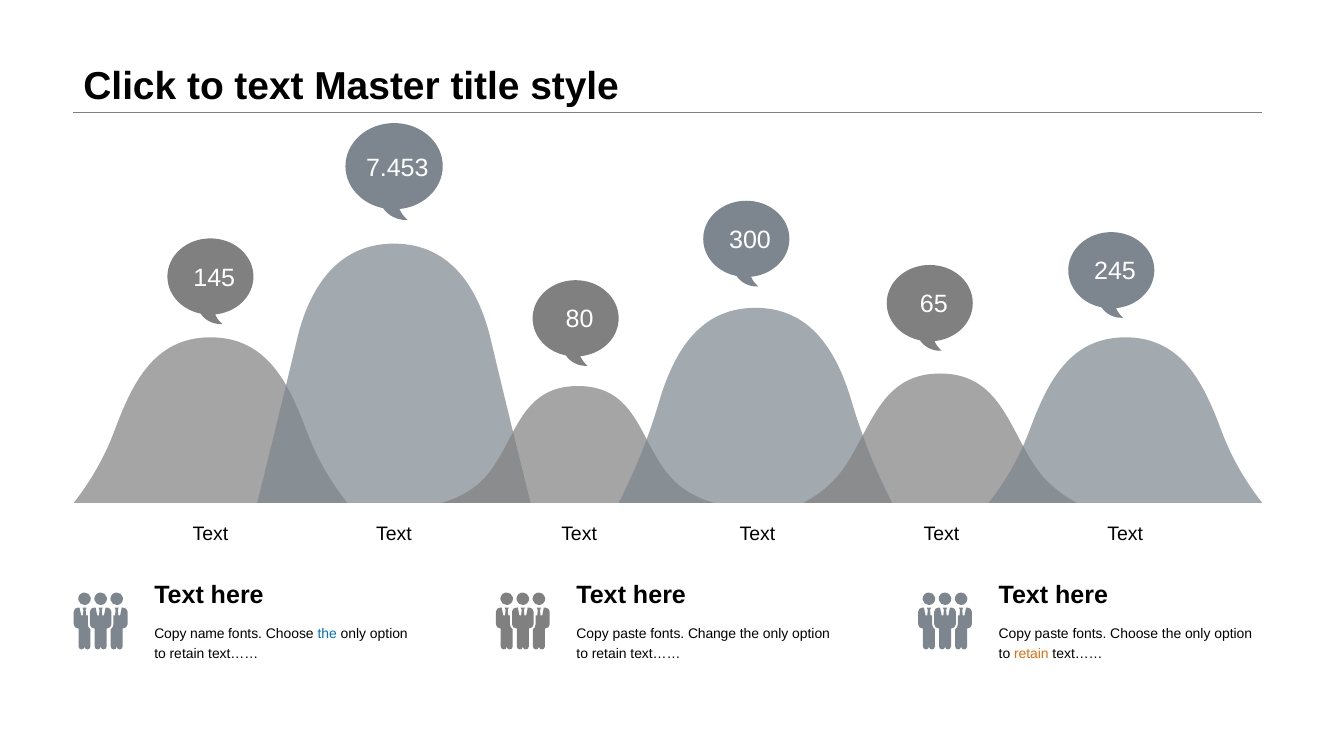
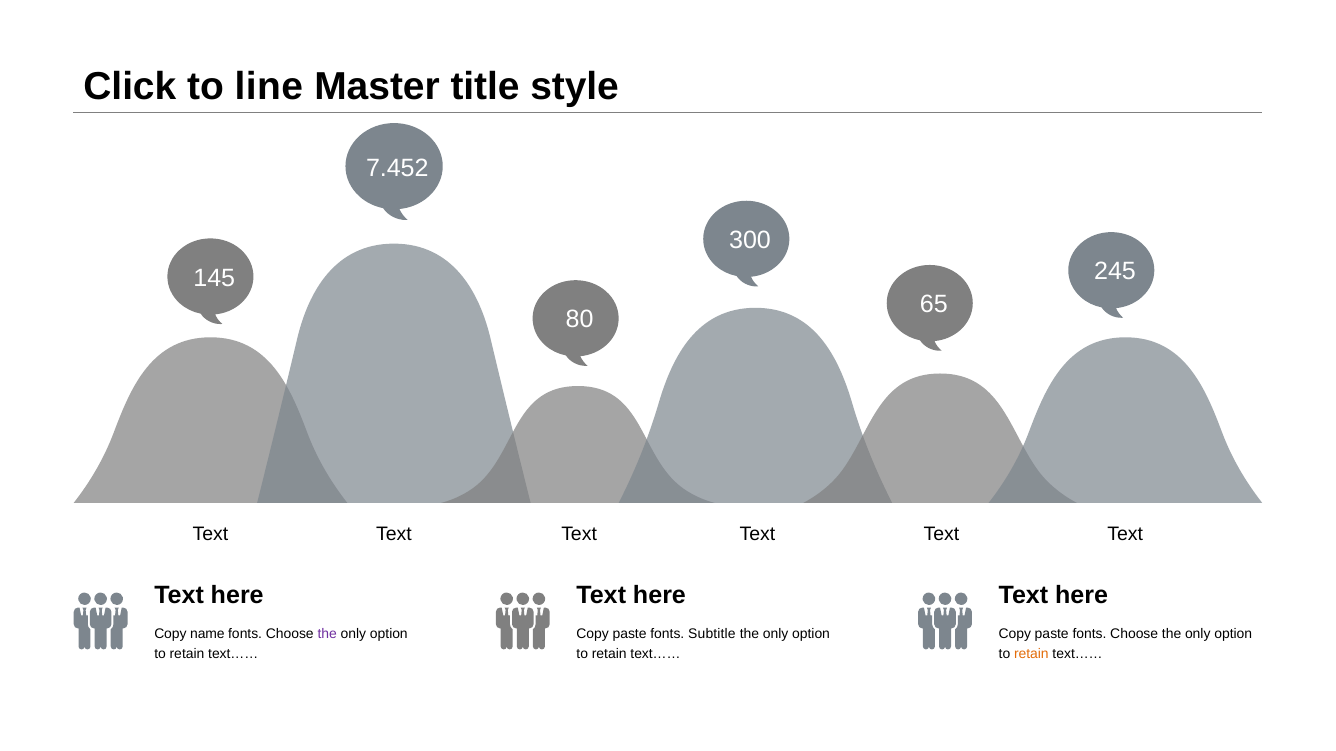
to text: text -> line
7.453: 7.453 -> 7.452
the at (327, 635) colour: blue -> purple
Change: Change -> Subtitle
